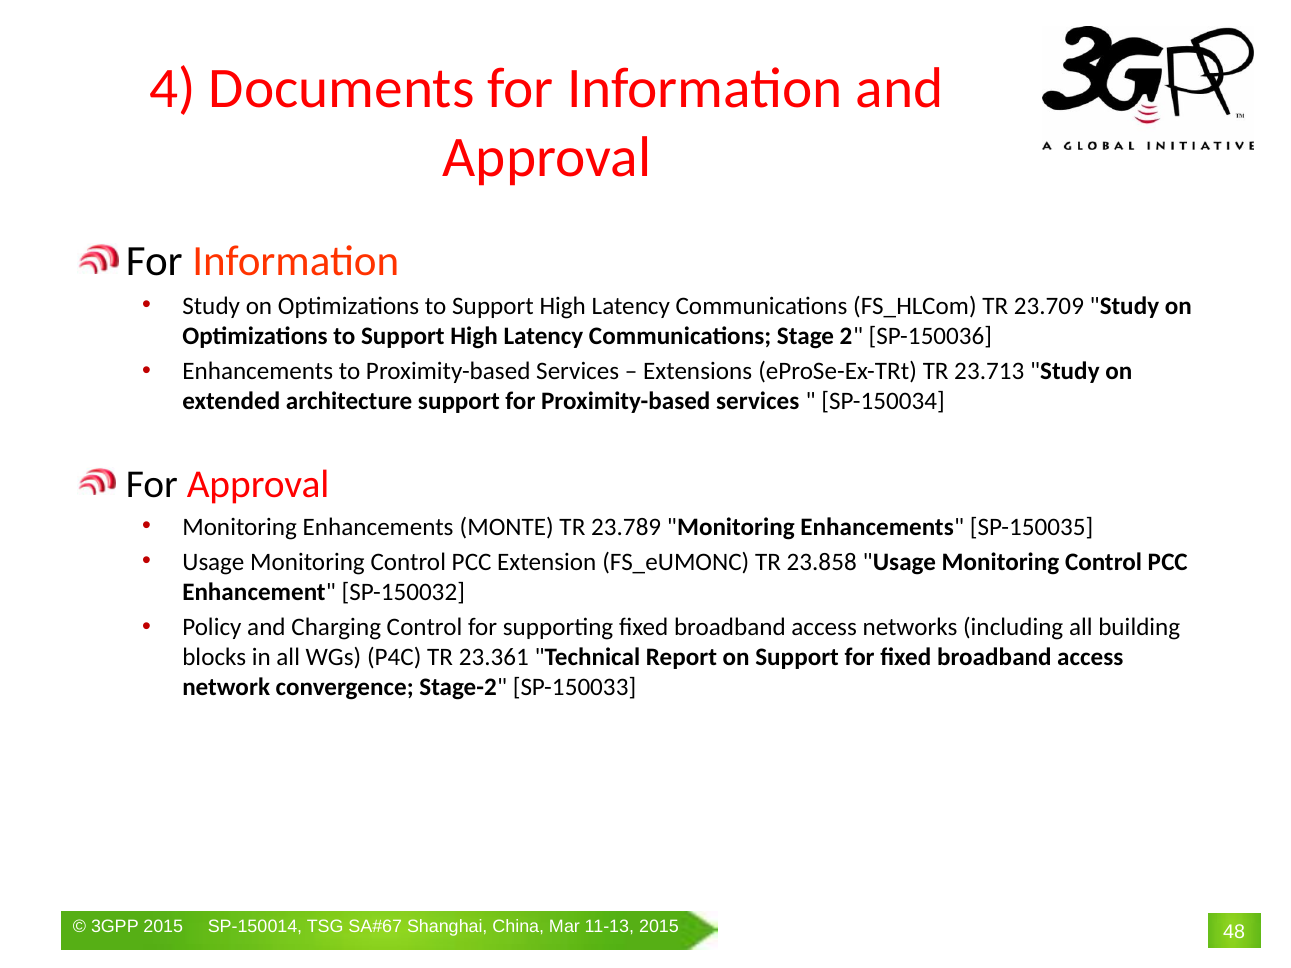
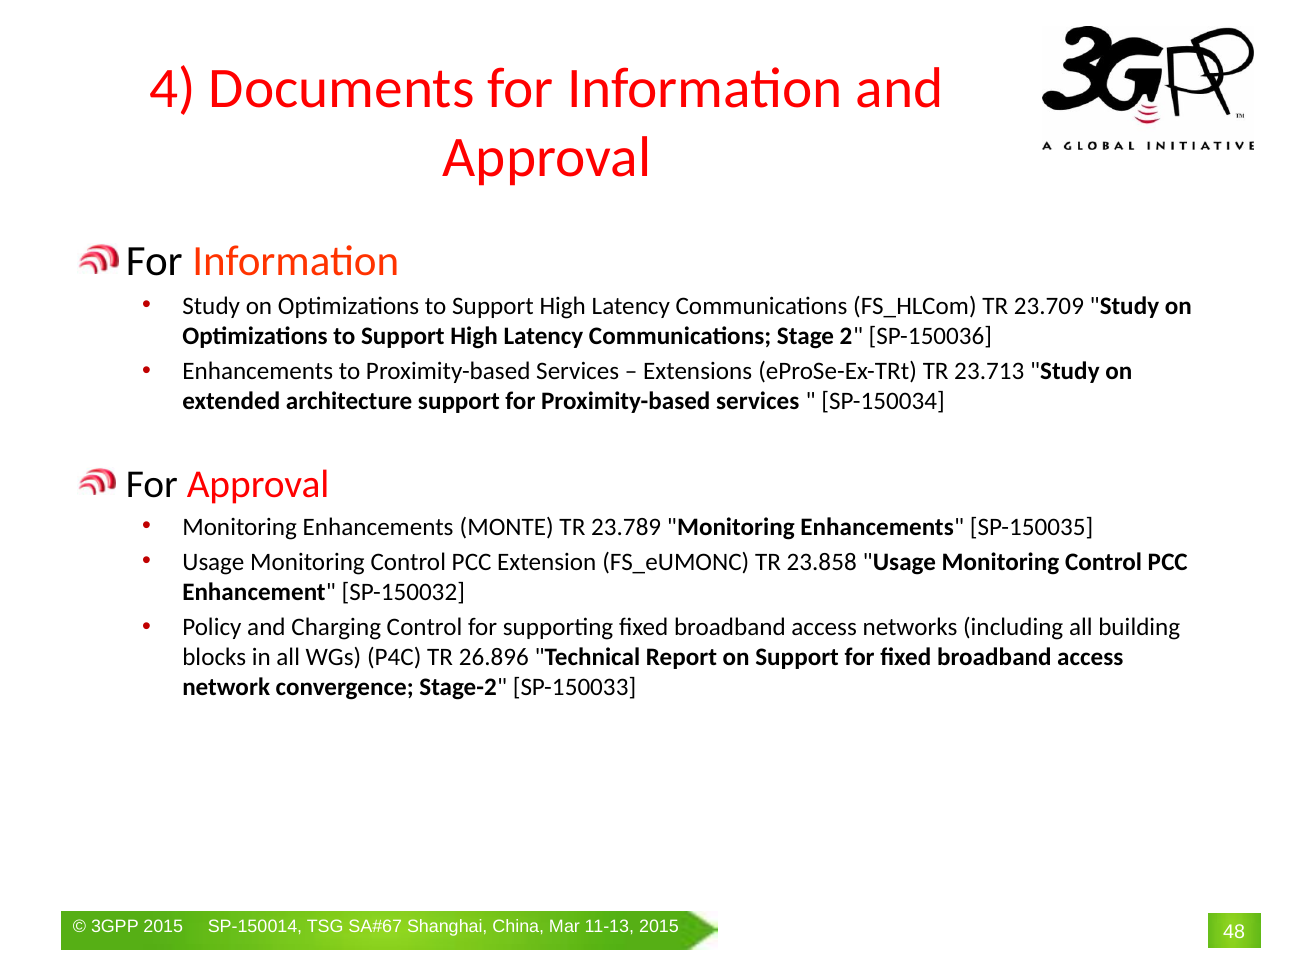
23.361: 23.361 -> 26.896
